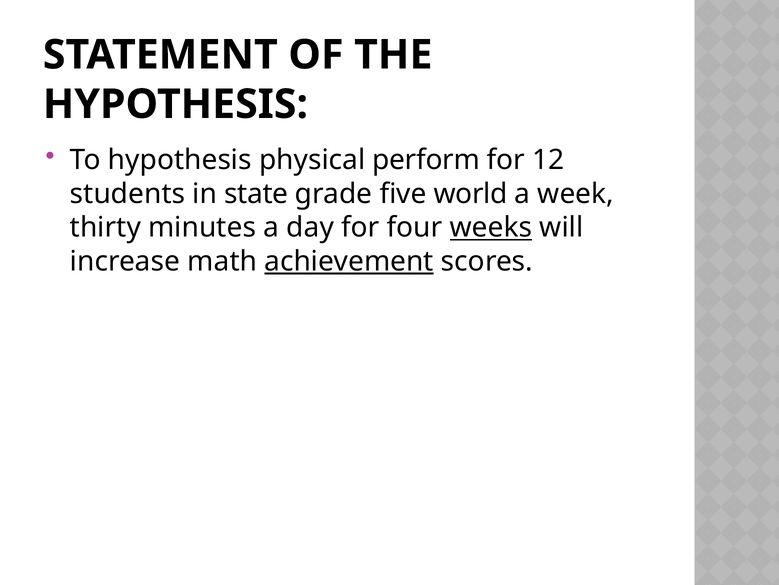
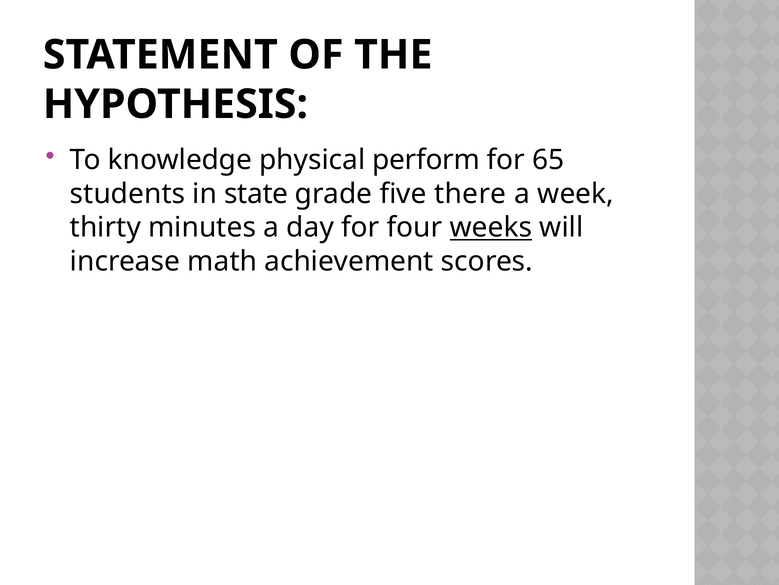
To hypothesis: hypothesis -> knowledge
12: 12 -> 65
world: world -> there
achievement underline: present -> none
